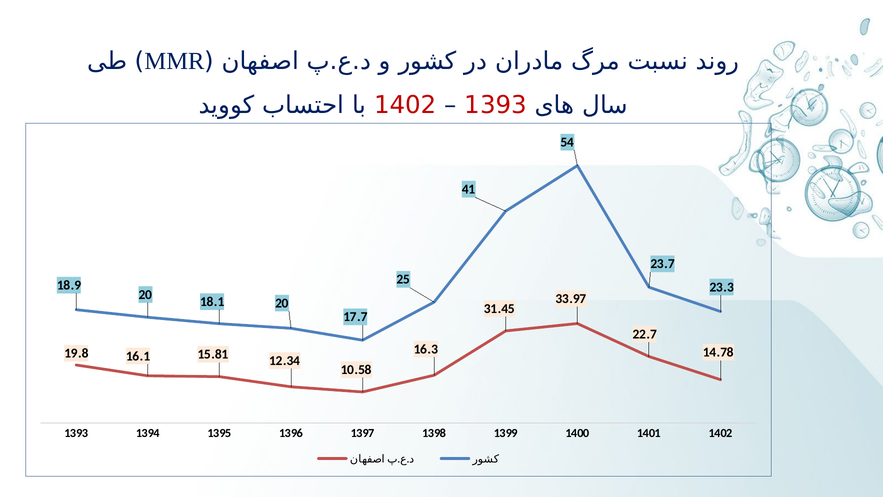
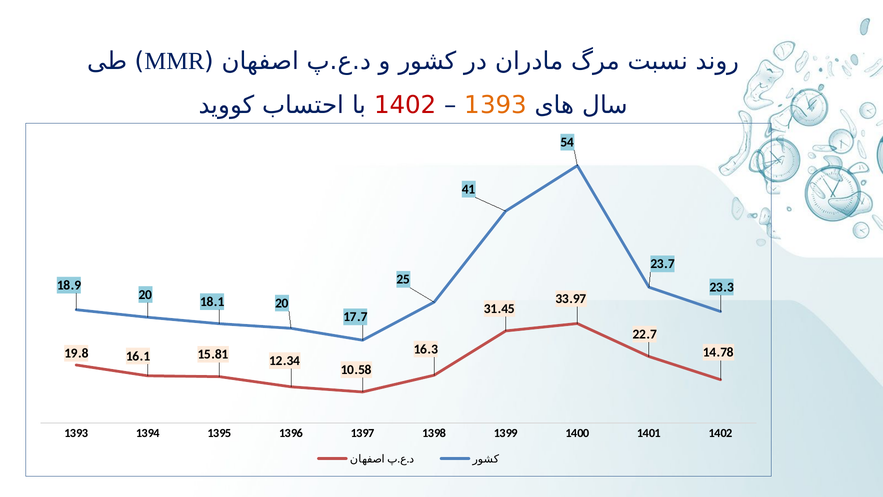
1393 at (496, 105) colour: red -> orange
